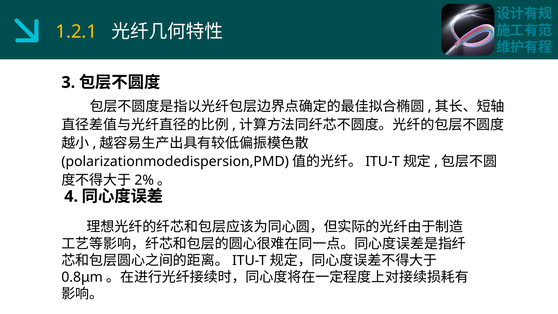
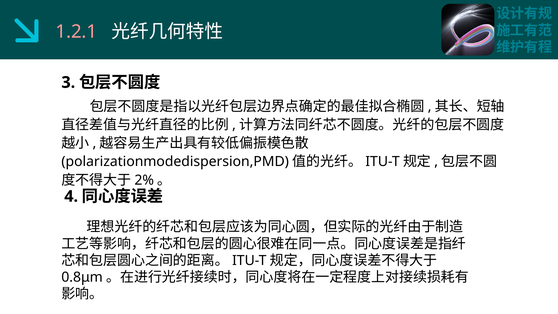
1.2.1 colour: yellow -> pink
